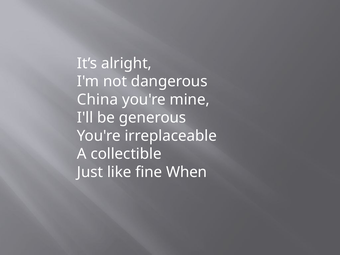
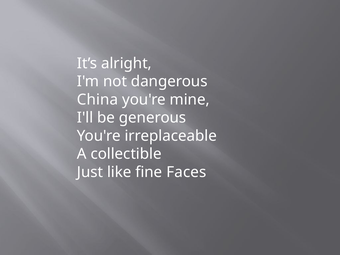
When: When -> Faces
